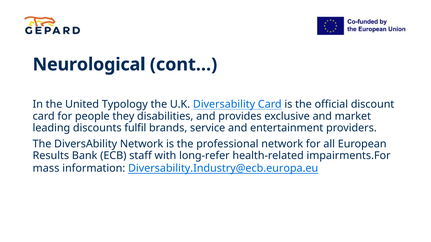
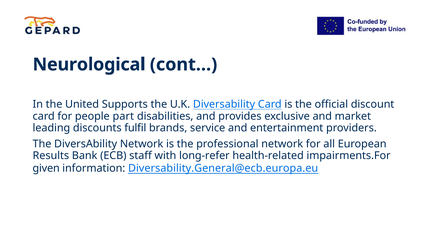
Typology: Typology -> Supports
they: they -> part
mass: mass -> given
Diversability.Industry@ecb.europa.eu: Diversability.Industry@ecb.europa.eu -> Diversability.General@ecb.europa.eu
